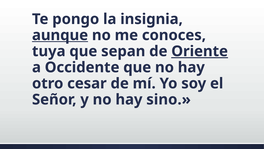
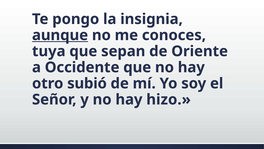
Oriente underline: present -> none
cesar: cesar -> subió
sino: sino -> hizo
